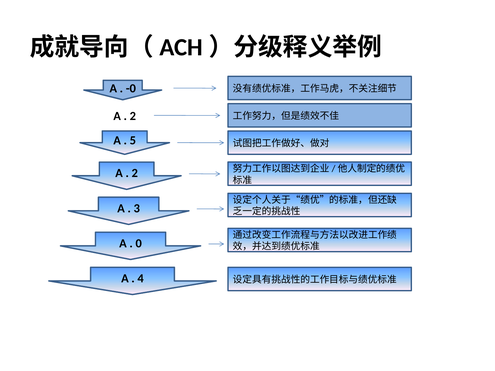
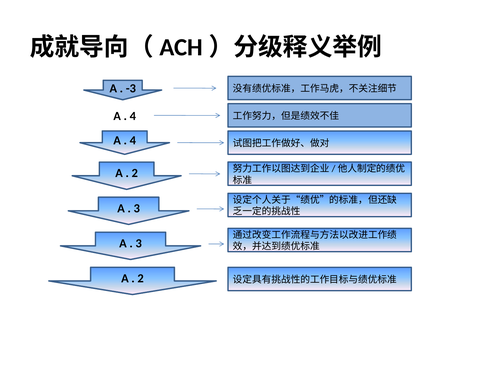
-0: -0 -> -3
2 at (133, 116): 2 -> 4
5 at (133, 141): 5 -> 4
0 at (139, 243): 0 -> 3
4 at (141, 279): 4 -> 2
